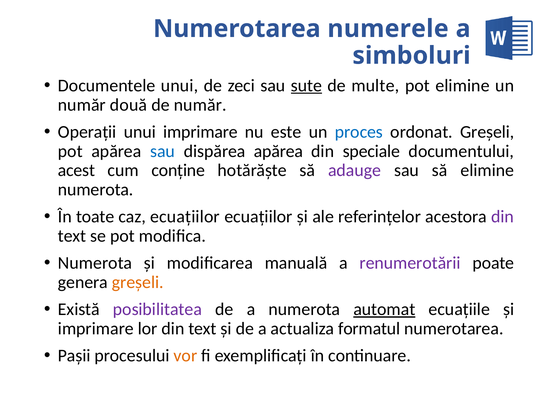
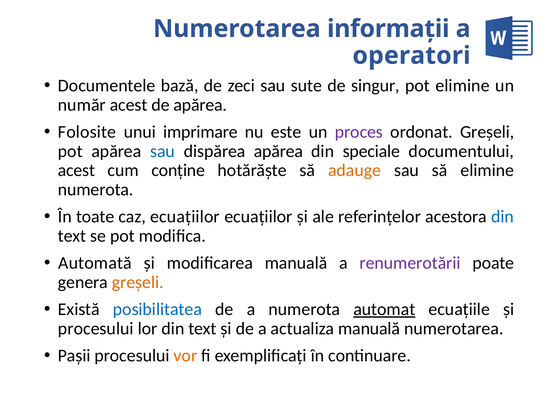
numerele: numerele -> informații
simboluri: simboluri -> operatori
Documentele unui: unui -> bază
sute underline: present -> none
multe: multe -> singur
număr două: două -> acest
de număr: număr -> apărea
Operații: Operații -> Folosite
proces colour: blue -> purple
adauge colour: purple -> orange
din at (503, 217) colour: purple -> blue
Numerota at (95, 263): Numerota -> Automată
posibilitatea colour: purple -> blue
imprimare at (96, 329): imprimare -> procesului
actualiza formatul: formatul -> manuală
